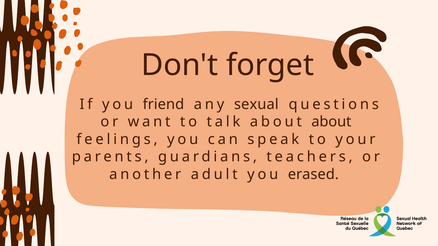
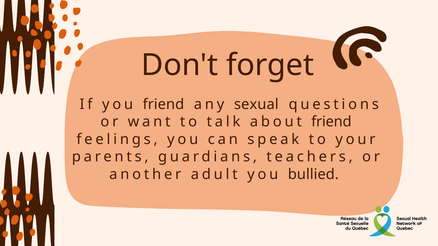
about about: about -> friend
erased: erased -> bullied
